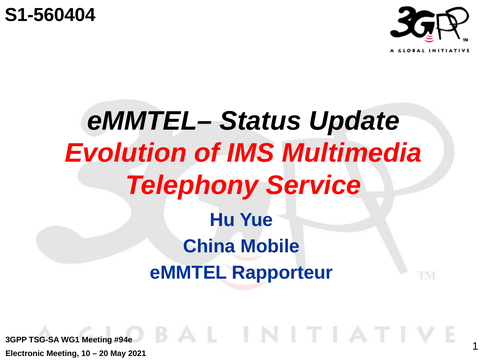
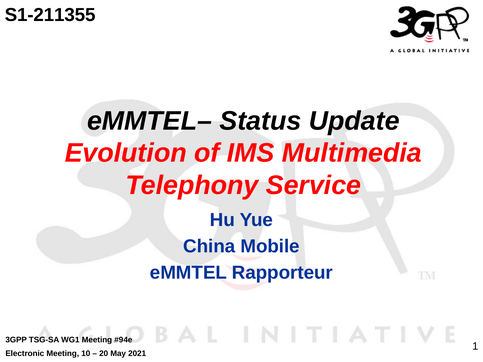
S1-560404: S1-560404 -> S1-211355
